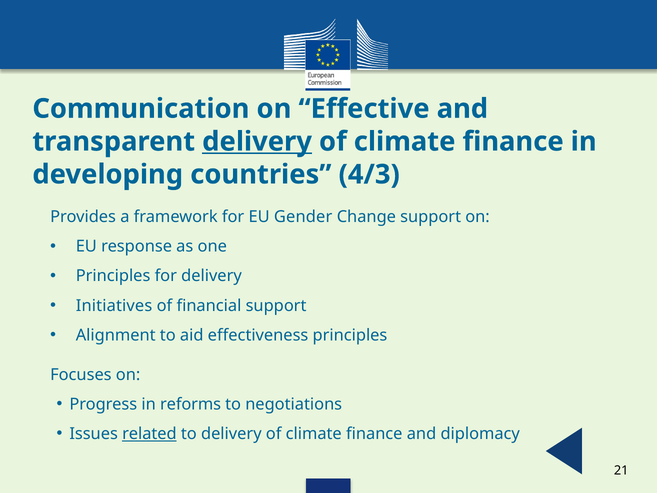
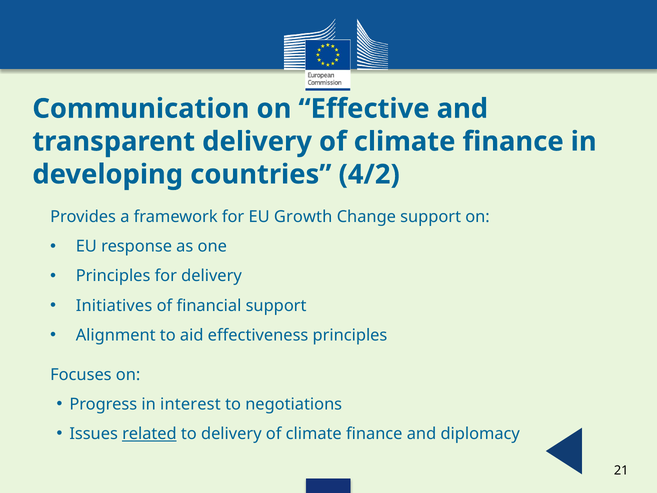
delivery at (257, 142) underline: present -> none
4/3: 4/3 -> 4/2
Gender: Gender -> Growth
reforms: reforms -> interest
